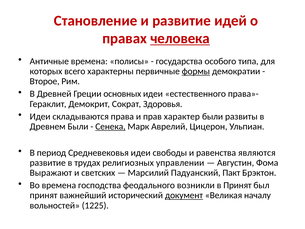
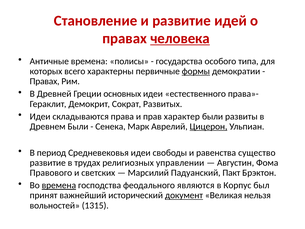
Второе at (45, 81): Второе -> Правах
Здоровья: Здоровья -> Развитых
Сенека underline: present -> none
Цицерон underline: none -> present
являются: являются -> существо
Выражают: Выражают -> Правового
времена at (59, 185) underline: none -> present
возникли: возникли -> являются
в Принят: Принят -> Корпус
началу: началу -> нельзя
1225: 1225 -> 1315
